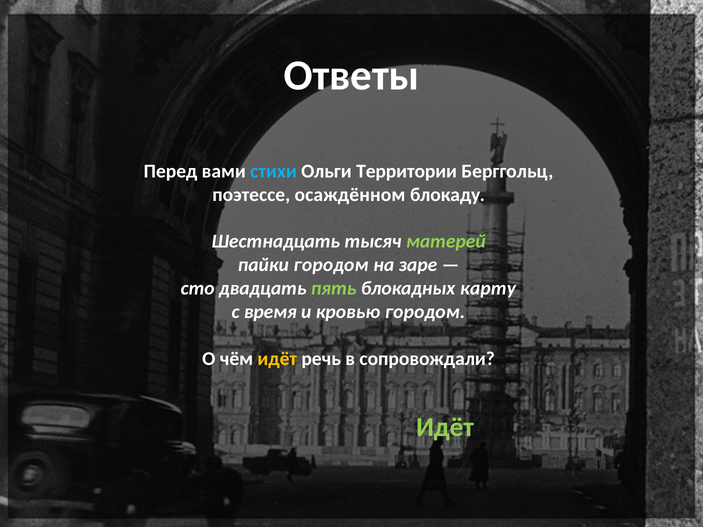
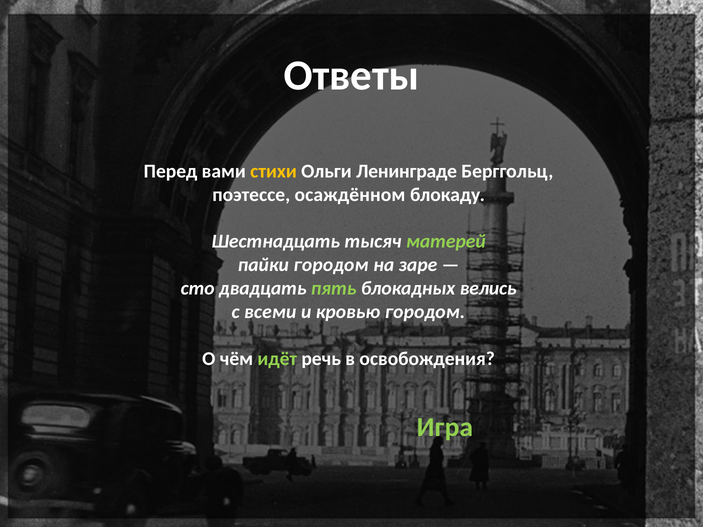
стихи colour: light blue -> yellow
Территории: Территории -> Ленинграде
карту: карту -> велись
время: время -> всеми
идёт at (277, 359) colour: yellow -> light green
сопровождали: сопровождали -> освобождения
Идёт at (445, 427): Идёт -> Игра
